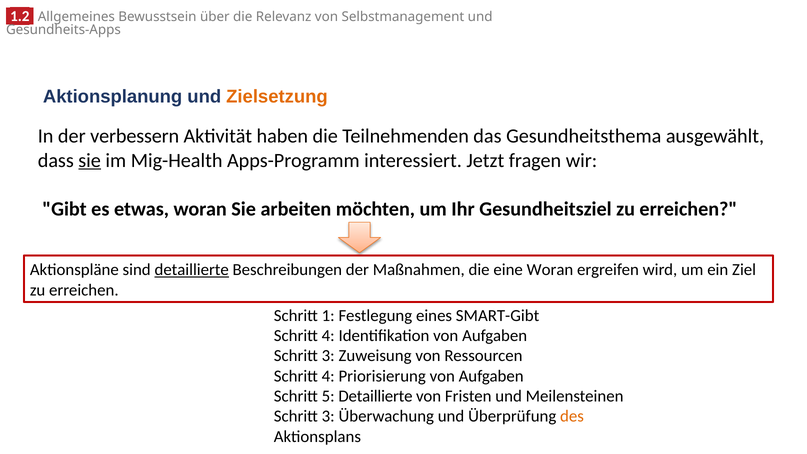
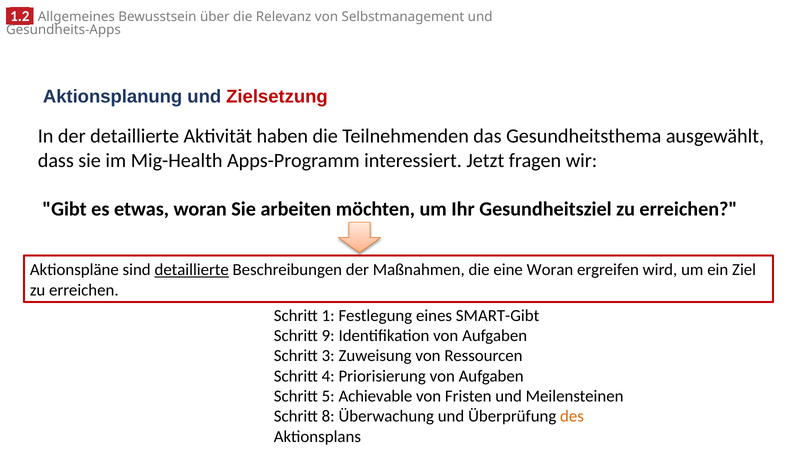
Zielsetzung colour: orange -> red
der verbessern: verbessern -> detaillierte
sie at (90, 160) underline: present -> none
4 at (328, 336): 4 -> 9
5 Detaillierte: Detaillierte -> Achievable
3 at (328, 416): 3 -> 8
